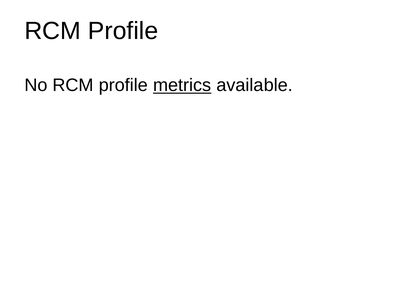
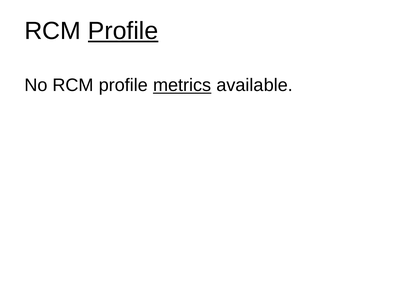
Profile at (123, 31) underline: none -> present
